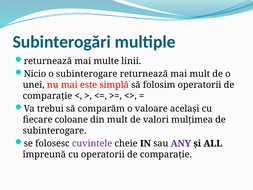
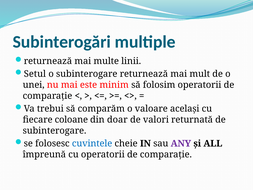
Nicio: Nicio -> Setul
simplă: simplă -> minim
din mult: mult -> doar
mulţimea: mulţimea -> returnată
cuvintele colour: purple -> blue
